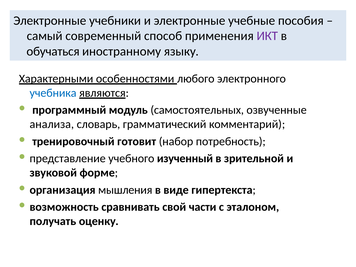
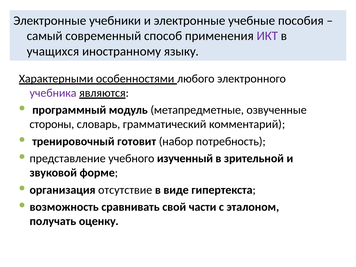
обучаться: обучаться -> учащихся
учебника colour: blue -> purple
самостоятельных: самостоятельных -> метапредметные
анализа: анализа -> стороны
мышления: мышления -> отсутствие
